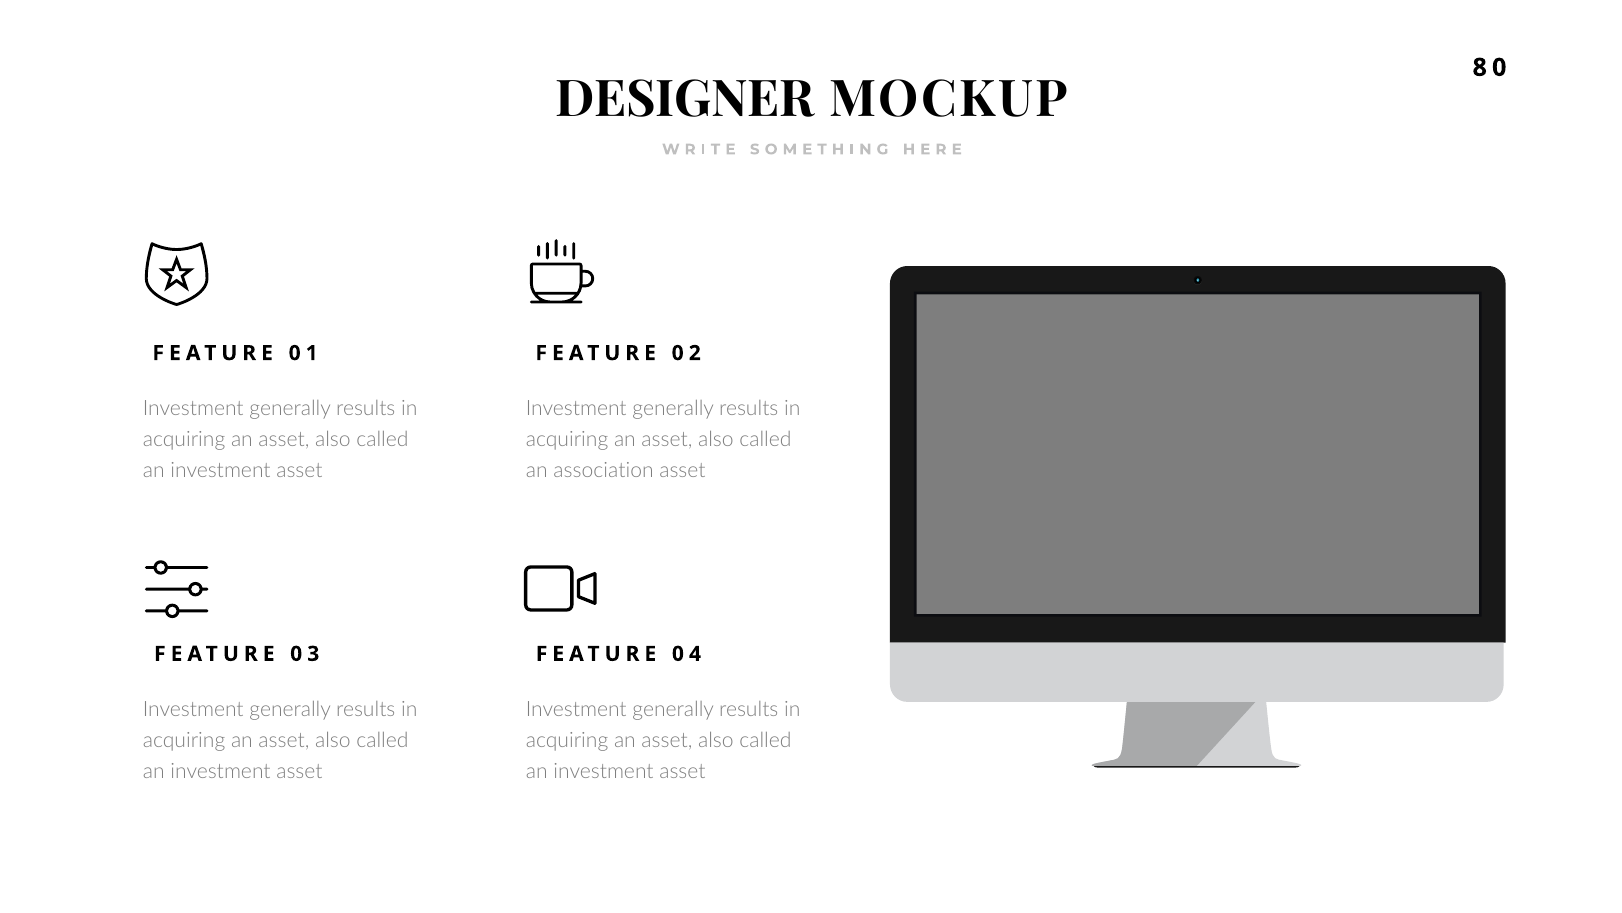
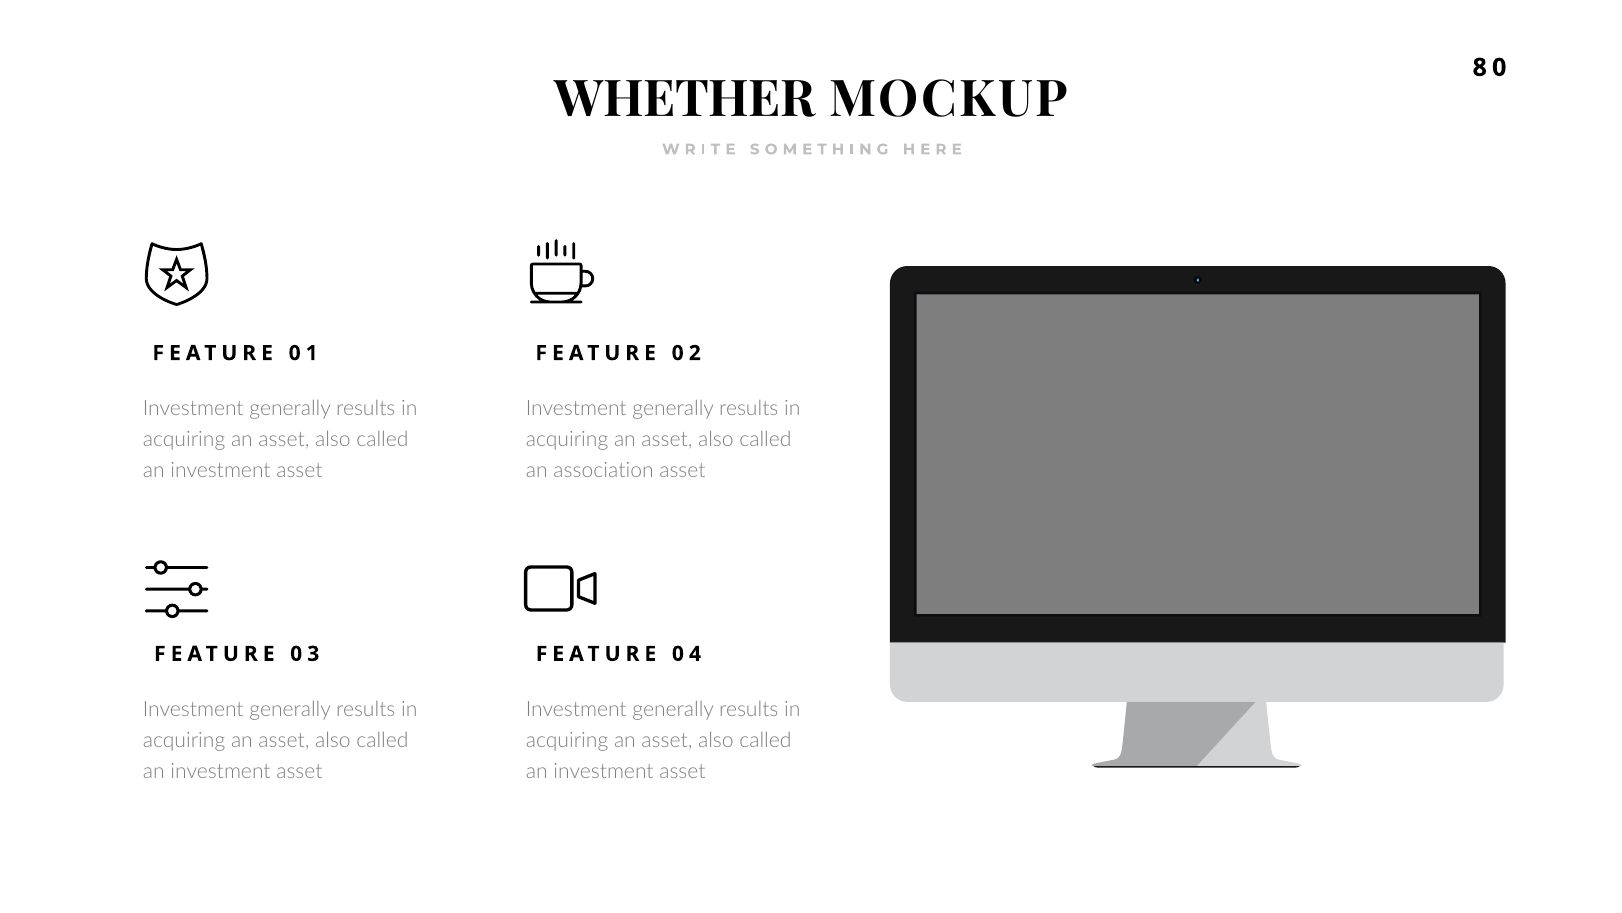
DESIGNER: DESIGNER -> WHETHER
